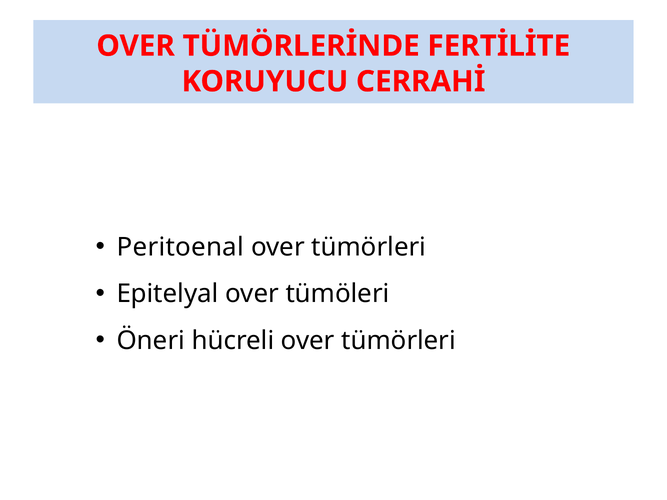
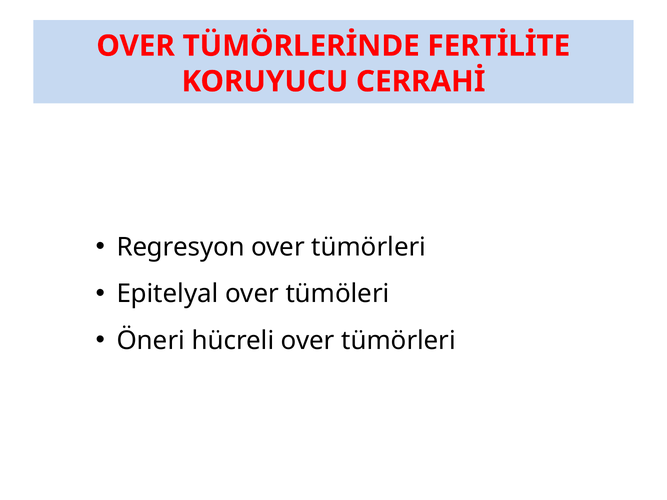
Peritoenal: Peritoenal -> Regresyon
